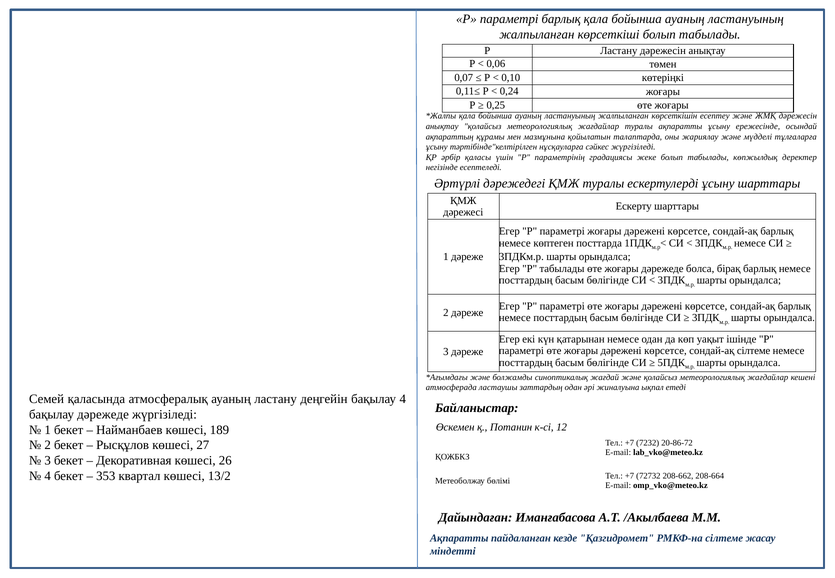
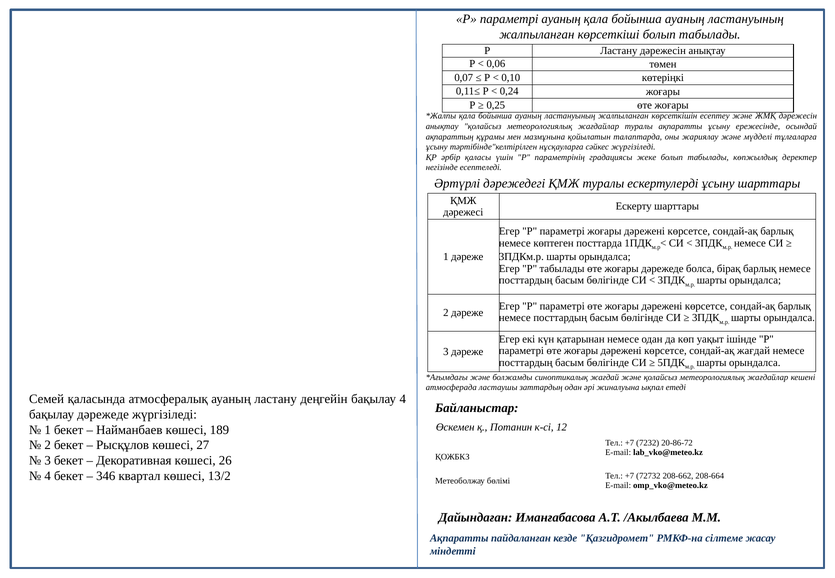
параметрі барлық: барлық -> ауаның
сондай-ақ сілтеме: сілтеме -> жағдай
353: 353 -> 346
